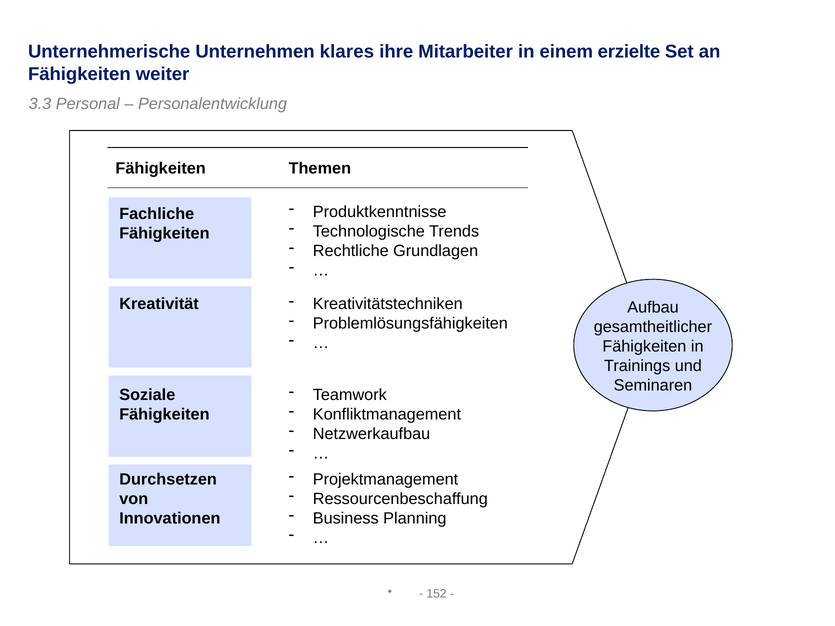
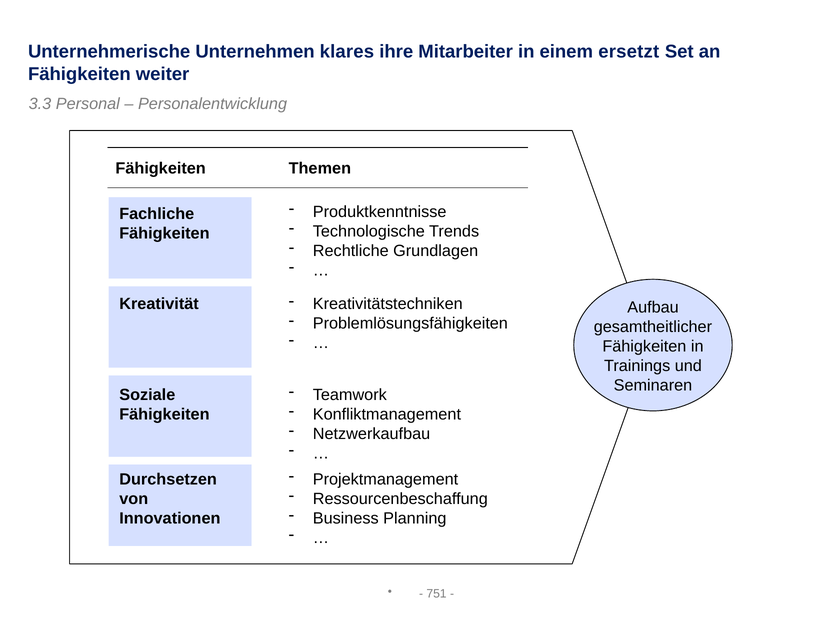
erzielte: erzielte -> ersetzt
152: 152 -> 751
